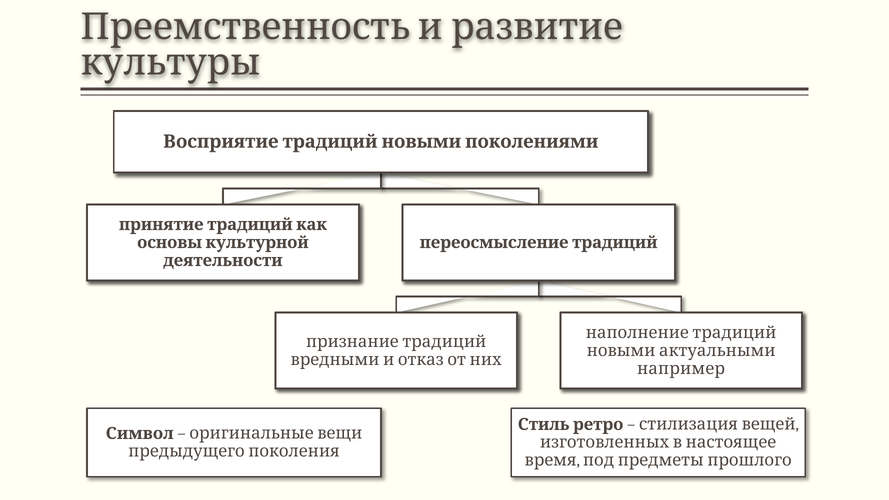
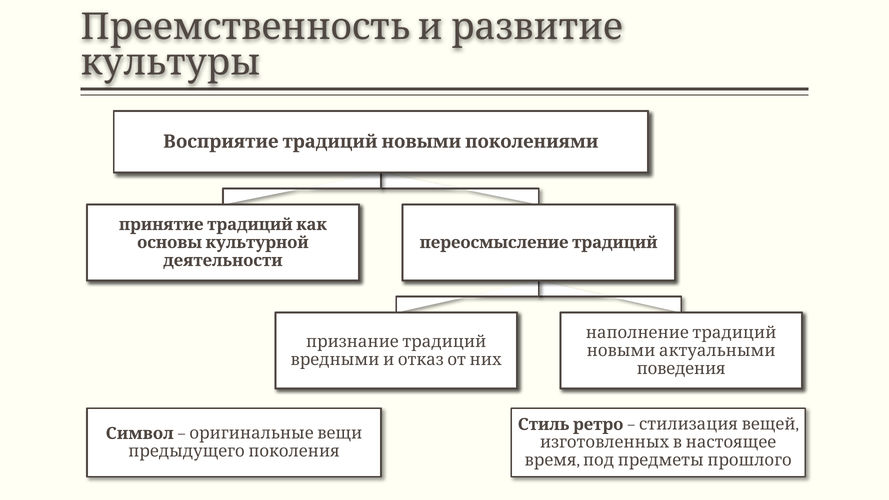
например: например -> поведения
